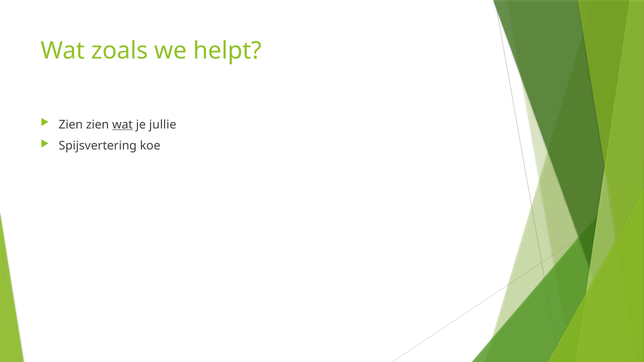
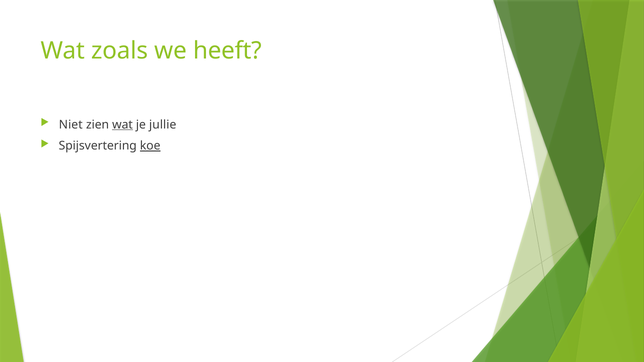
helpt: helpt -> heeft
Zien at (71, 125): Zien -> Niet
koe underline: none -> present
